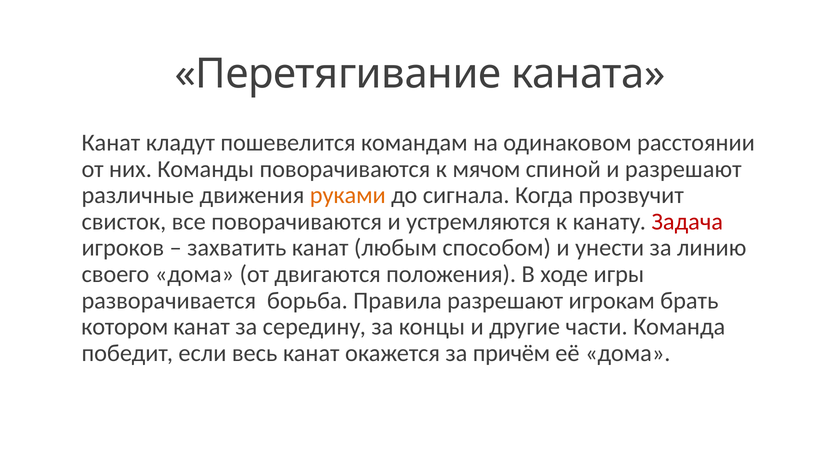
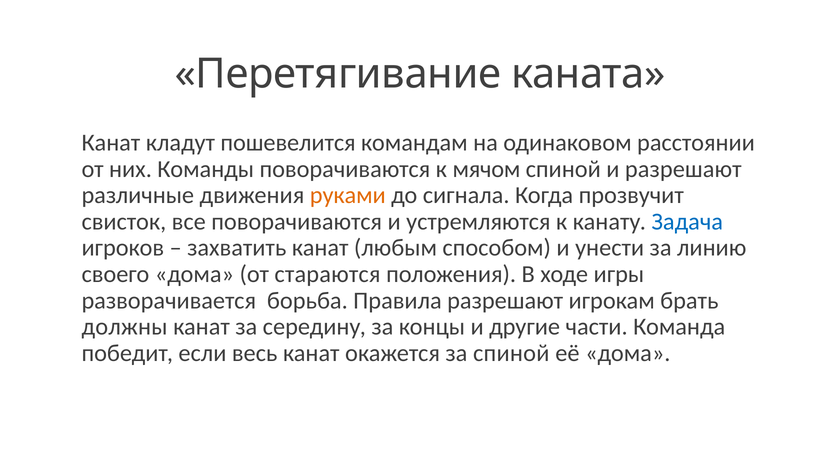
Задача colour: red -> blue
двигаются: двигаются -> стараются
котором: котором -> должны
за причём: причём -> спиной
